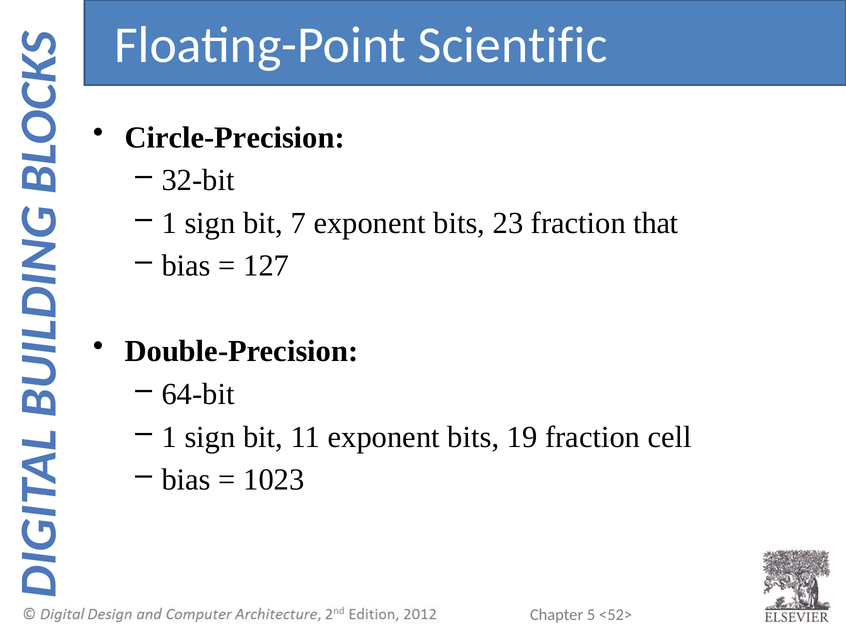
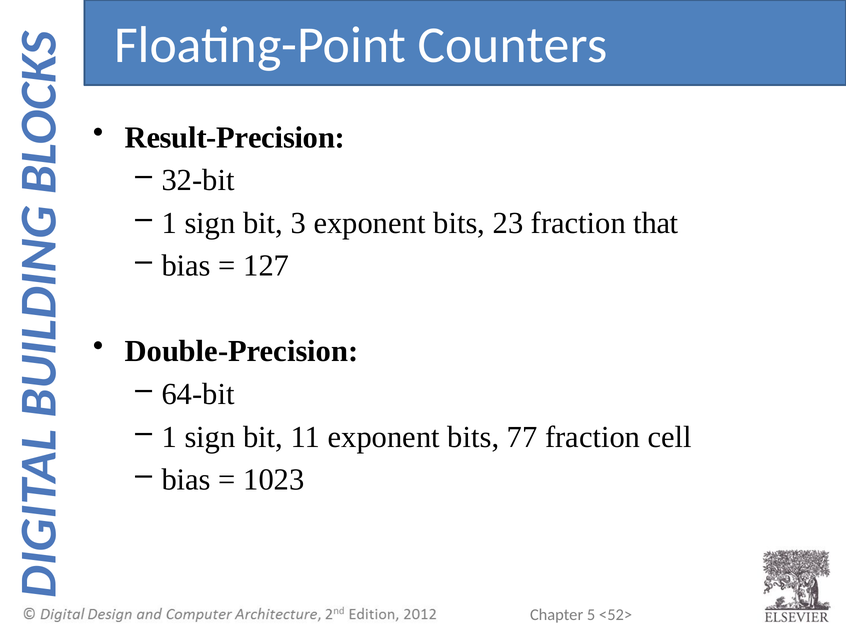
Scientific: Scientific -> Counters
Circle-Precision: Circle-Precision -> Result-Precision
7: 7 -> 3
19: 19 -> 77
